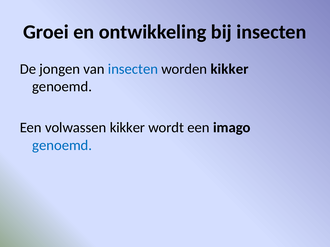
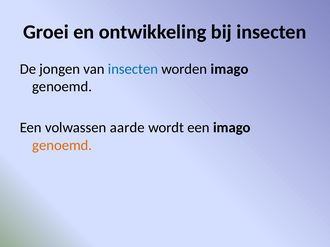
worden kikker: kikker -> imago
volwassen kikker: kikker -> aarde
genoemd at (62, 146) colour: blue -> orange
